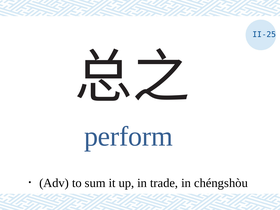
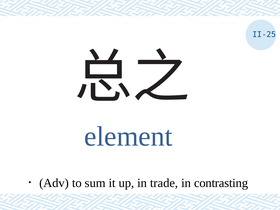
perform: perform -> element
chéngshòu: chéngshòu -> contrasting
